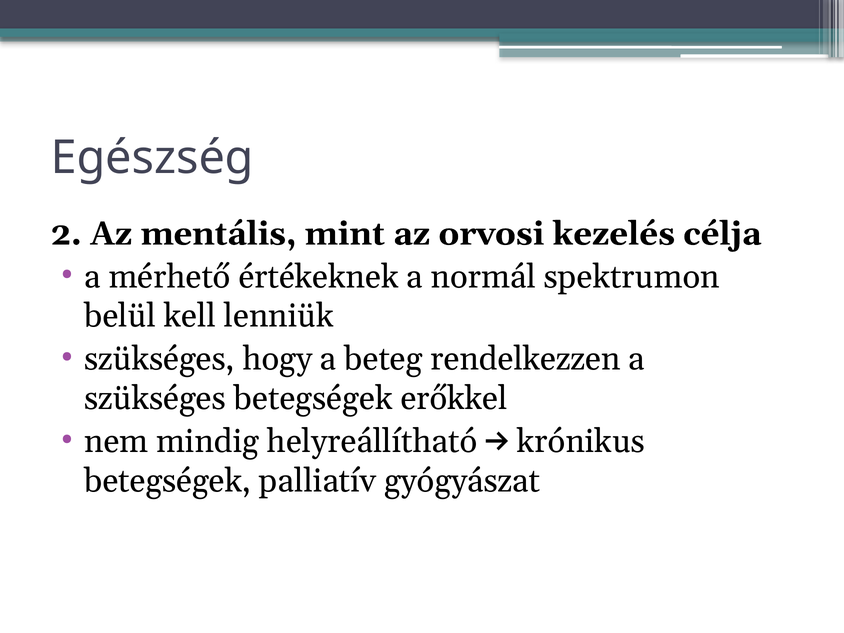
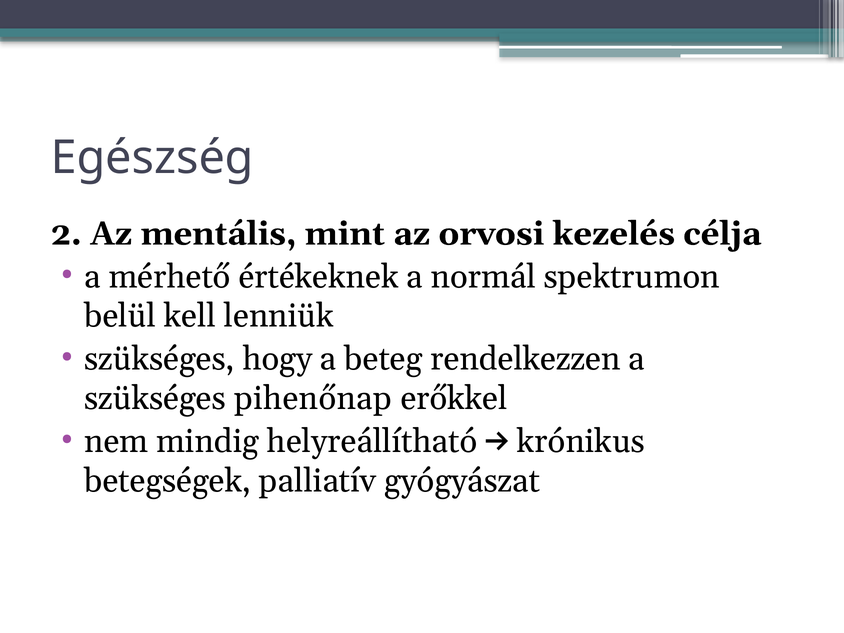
szükséges betegségek: betegségek -> pihenőnap
